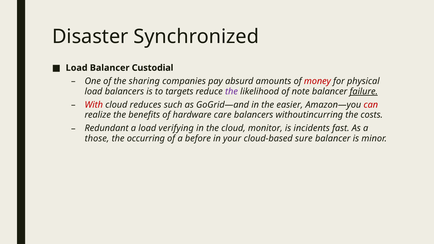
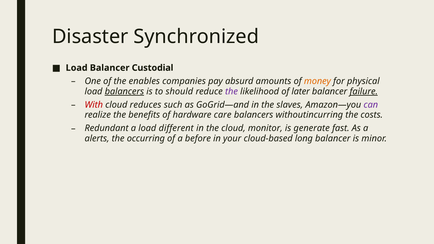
sharing: sharing -> enables
money colour: red -> orange
balancers at (124, 91) underline: none -> present
targets: targets -> should
note: note -> later
easier: easier -> slaves
can colour: red -> purple
verifying: verifying -> different
incidents: incidents -> generate
those: those -> alerts
sure: sure -> long
